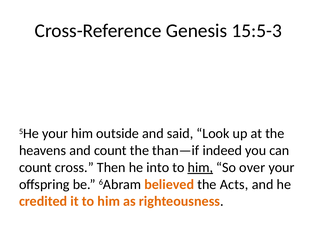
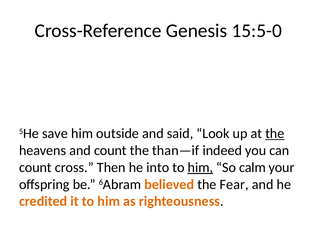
15:5-3: 15:5-3 -> 15:5-0
5He your: your -> save
the at (275, 133) underline: none -> present
over: over -> calm
Acts: Acts -> Fear
